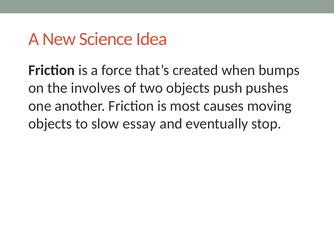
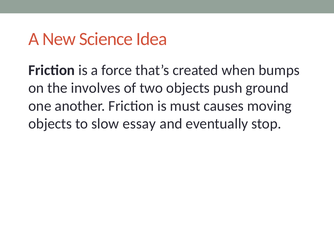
pushes: pushes -> ground
most: most -> must
